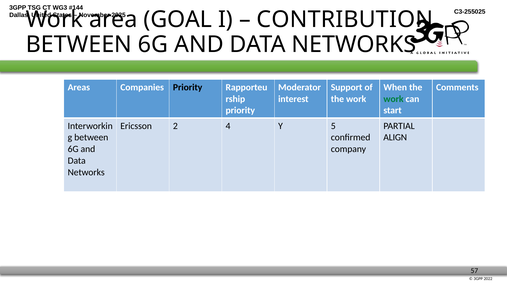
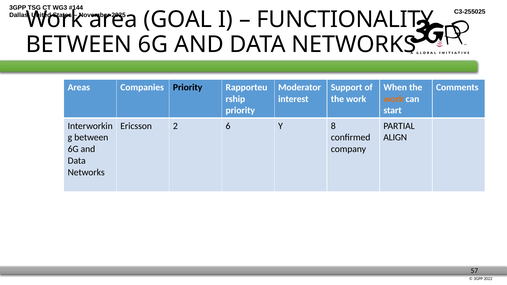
CONTRIBUTION: CONTRIBUTION -> FUNCTIONALITY
work at (393, 99) colour: green -> orange
4: 4 -> 6
5: 5 -> 8
